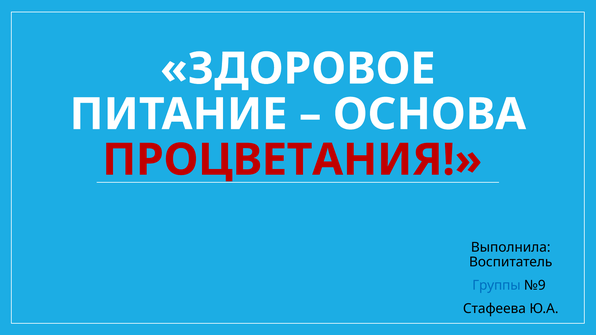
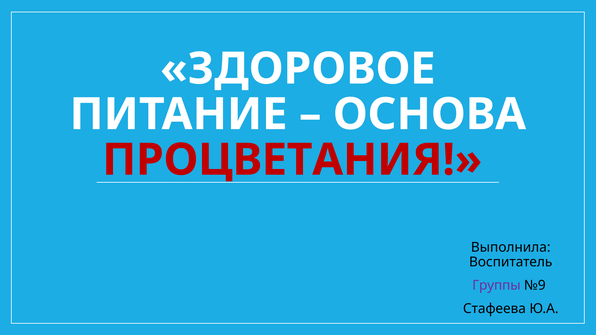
Группы colour: blue -> purple
